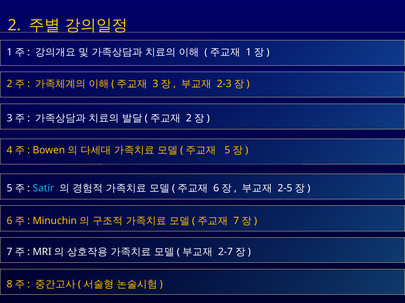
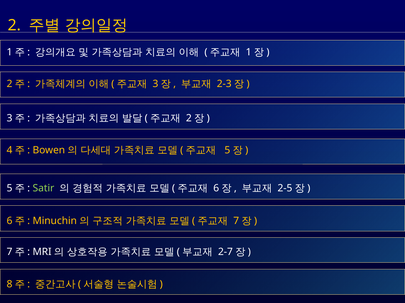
Satir colour: light blue -> light green
